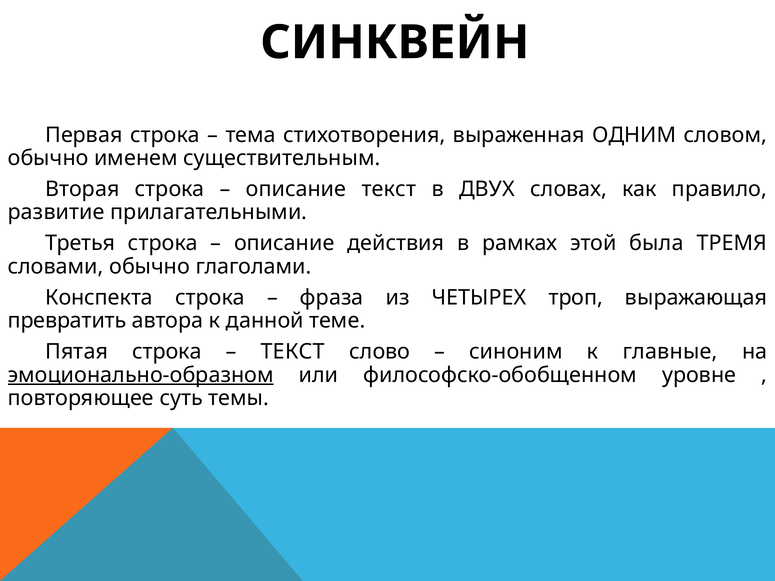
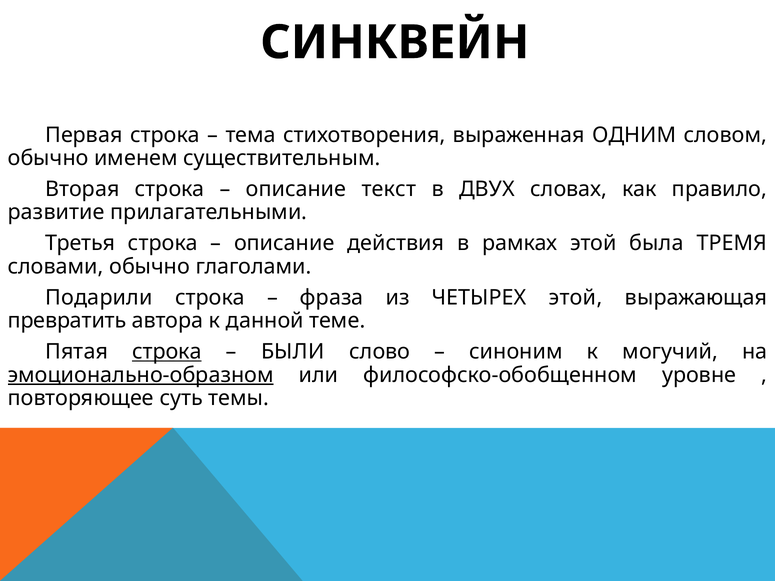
Конспекта: Конспекта -> Подарили
ЧЕТЫРЕХ троп: троп -> этой
строка at (167, 352) underline: none -> present
ТЕКСТ at (293, 352): ТЕКСТ -> БЫЛИ
главные: главные -> могучий
